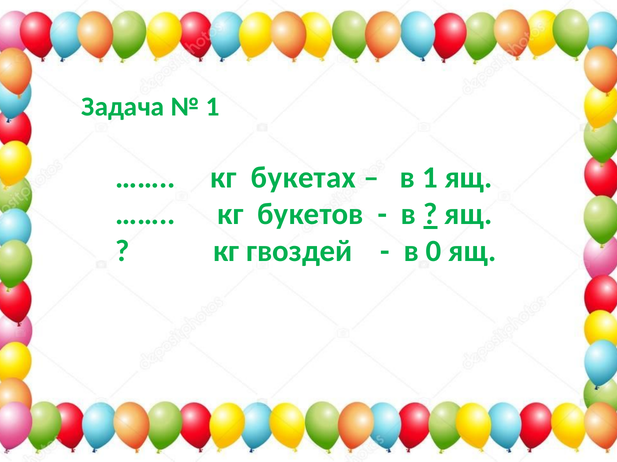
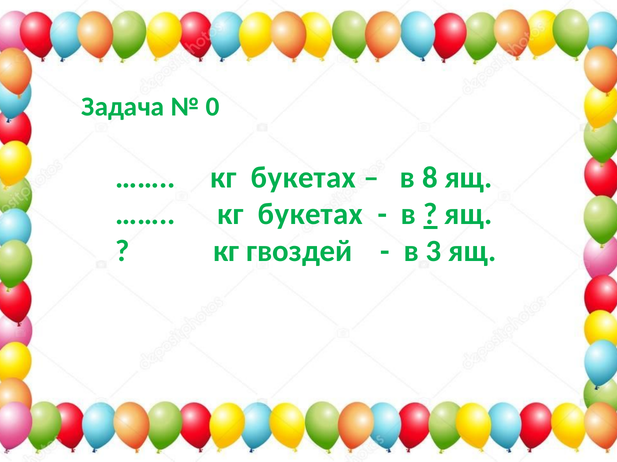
1 at (212, 107): 1 -> 0
в 1: 1 -> 8
букетов at (311, 215): букетов -> букетах
0: 0 -> 3
